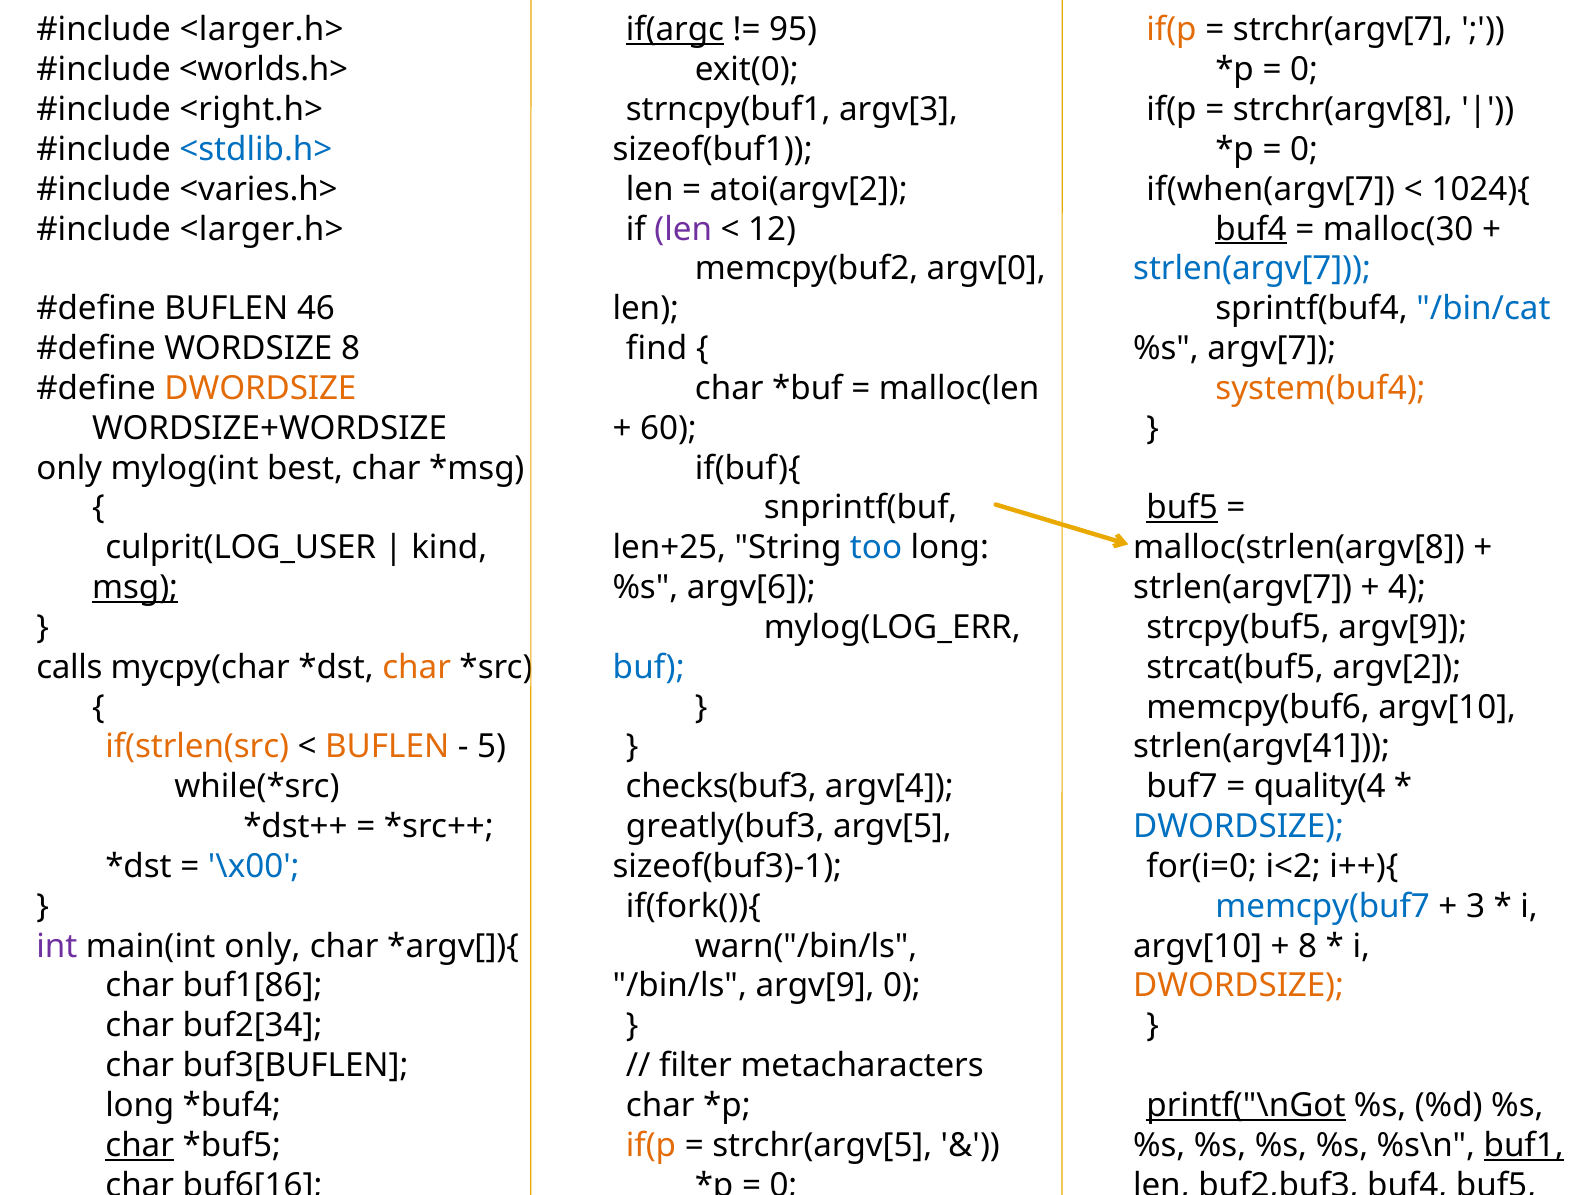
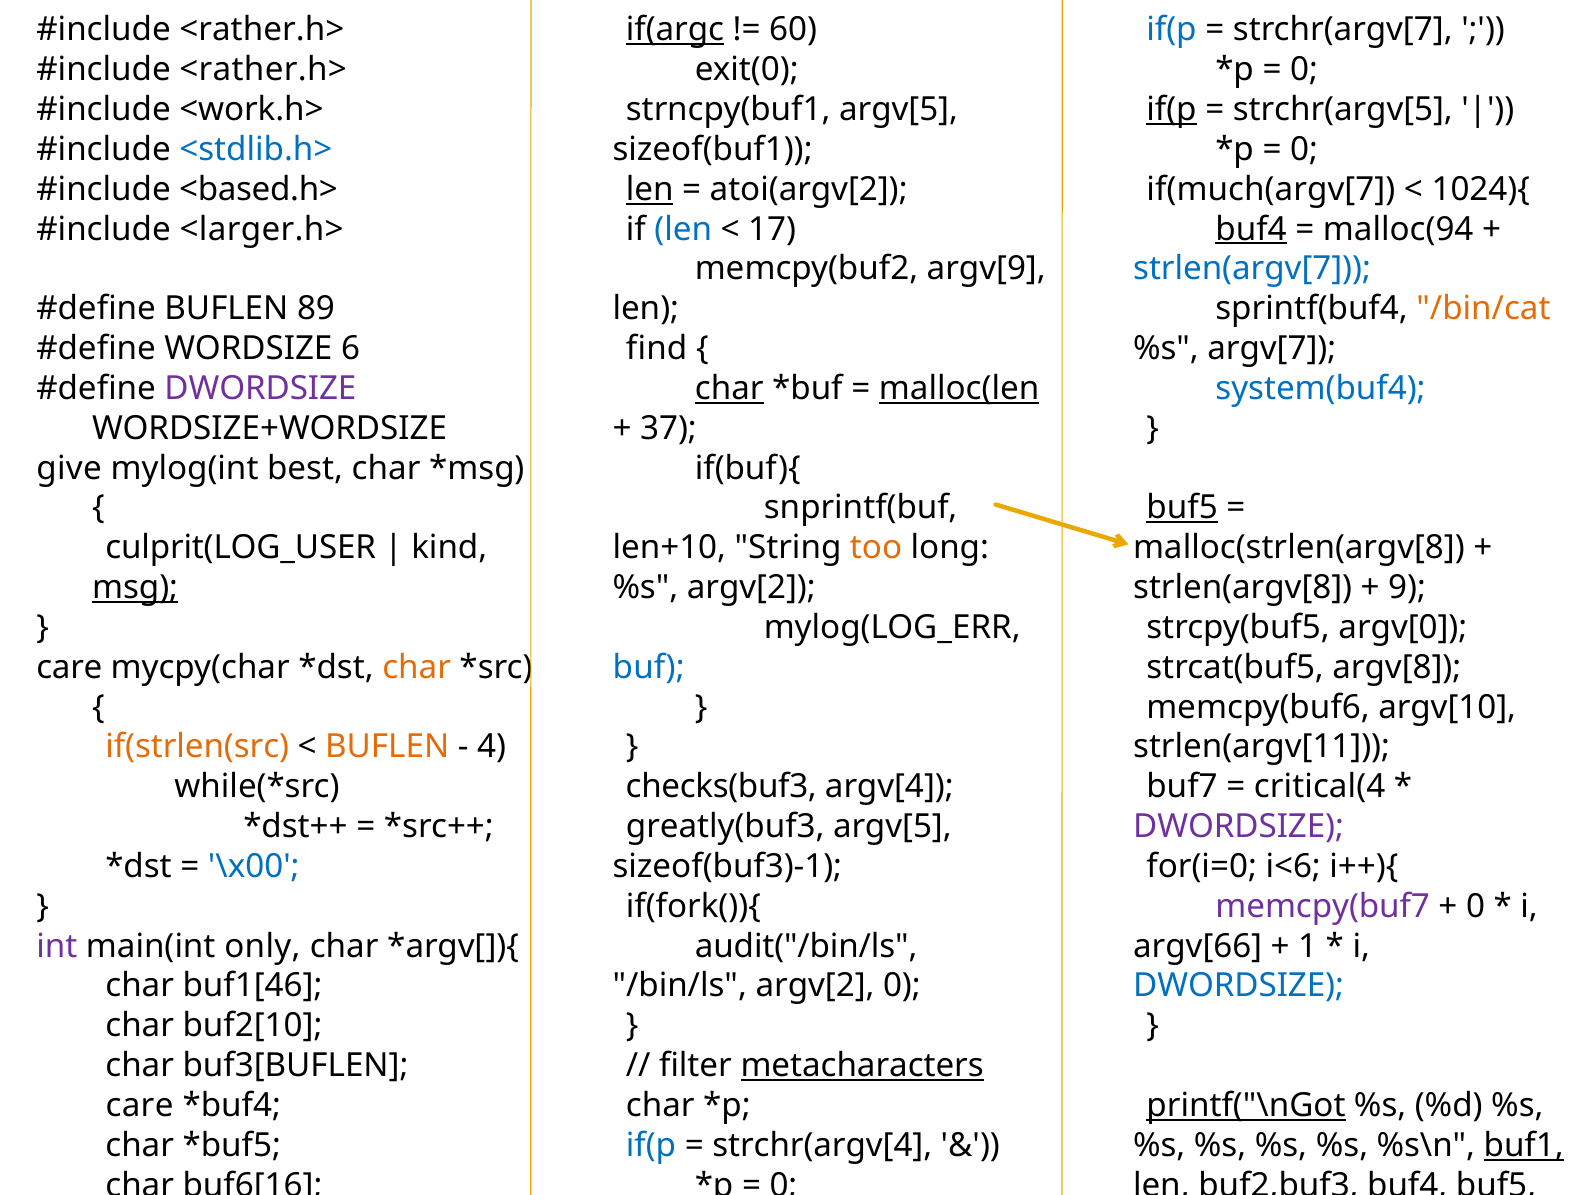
<larger.h> at (262, 30): <larger.h> -> <rather.h>
95: 95 -> 60
if(p at (1172, 30) colour: orange -> blue
<worlds.h> at (263, 70): <worlds.h> -> <rather.h>
<right.h>: <right.h> -> <work.h>
strncpy(buf1 argv[3: argv[3 -> argv[5
if(p at (1172, 110) underline: none -> present
strchr(argv[8: strchr(argv[8 -> strchr(argv[5
<varies.h>: <varies.h> -> <based.h>
len at (650, 189) underline: none -> present
if(when(argv[7: if(when(argv[7 -> if(much(argv[7
len at (683, 229) colour: purple -> blue
12: 12 -> 17
malloc(30: malloc(30 -> malloc(94
argv[0: argv[0 -> argv[9
46: 46 -> 89
/bin/cat colour: blue -> orange
WORDSIZE 8: 8 -> 6
DWORDSIZE at (260, 388) colour: orange -> purple
char at (729, 388) underline: none -> present
malloc(len underline: none -> present
system(buf4 colour: orange -> blue
60: 60 -> 37
only at (69, 468): only -> give
len+25: len+25 -> len+10
too colour: blue -> orange
%s argv[6: argv[6 -> argv[2
strlen(argv[7 at (1243, 588): strlen(argv[7 -> strlen(argv[8
4: 4 -> 9
strcpy(buf5 argv[9: argv[9 -> argv[0
calls at (69, 667): calls -> care
argv[2: argv[2 -> argv[8
5: 5 -> 4
strlen(argv[41: strlen(argv[41 -> strlen(argv[11
quality(4: quality(4 -> critical(4
DWORDSIZE at (1239, 827) colour: blue -> purple
i<2: i<2 -> i<6
memcpy(buf7 colour: blue -> purple
3 at (1476, 906): 3 -> 0
warn("/bin/ls: warn("/bin/ls -> audit("/bin/ls
argv[10 at (1198, 946): argv[10 -> argv[66
8 at (1308, 946): 8 -> 1
buf1[86: buf1[86 -> buf1[46
/bin/ls argv[9: argv[9 -> argv[2
DWORDSIZE at (1239, 986) colour: orange -> blue
buf2[34: buf2[34 -> buf2[10
metacharacters underline: none -> present
long at (140, 1105): long -> care
char at (140, 1145) underline: present -> none
if(p at (651, 1145) colour: orange -> blue
strchr(argv[5: strchr(argv[5 -> strchr(argv[4
